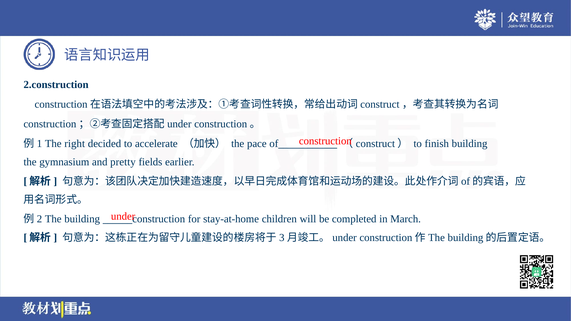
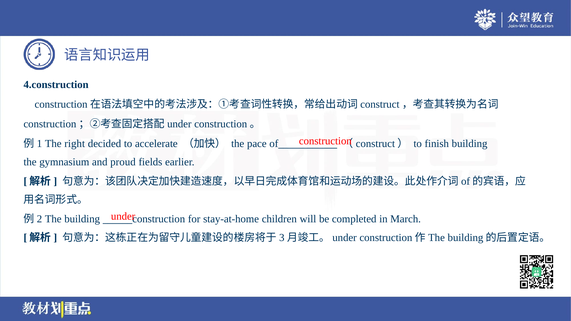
2.construction: 2.construction -> 4.construction
pretty: pretty -> proud
